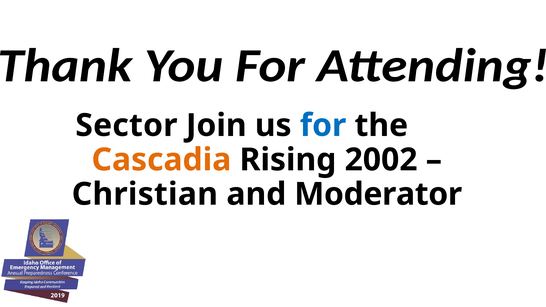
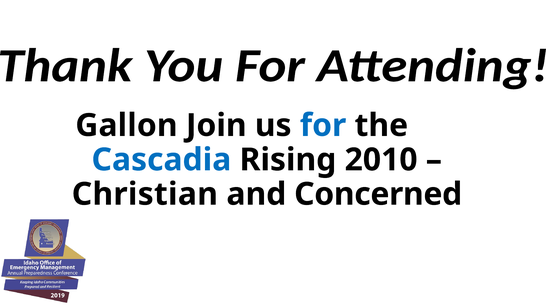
Sector: Sector -> Gallon
Cascadia colour: orange -> blue
2002: 2002 -> 2010
Moderator: Moderator -> Concerned
